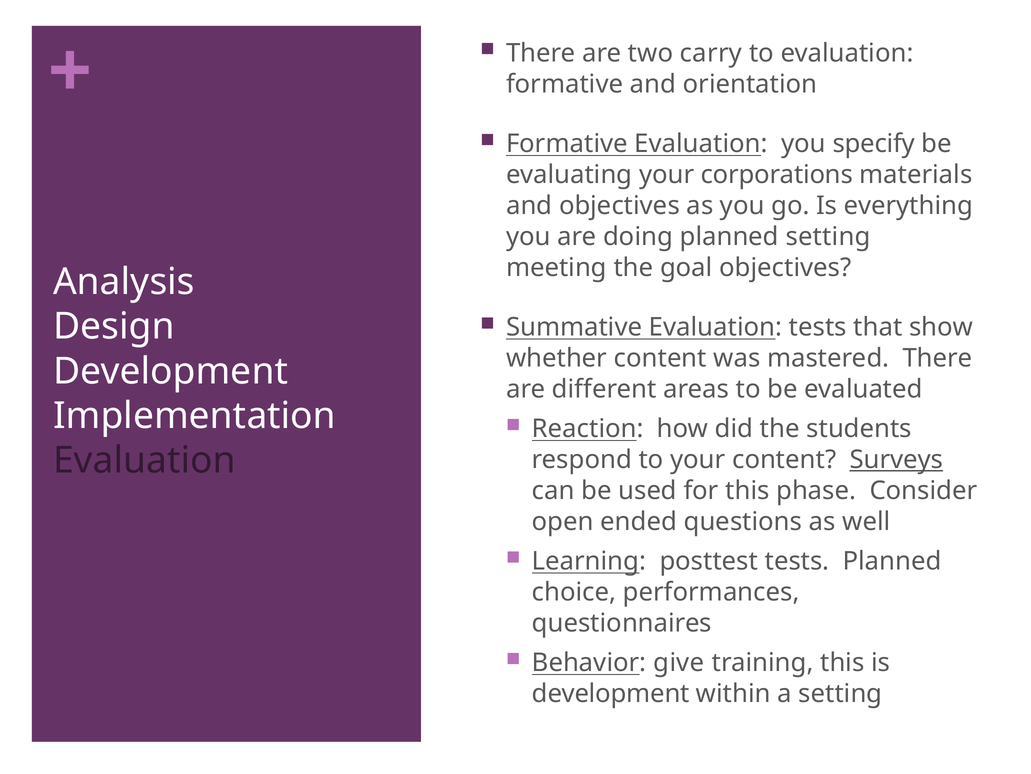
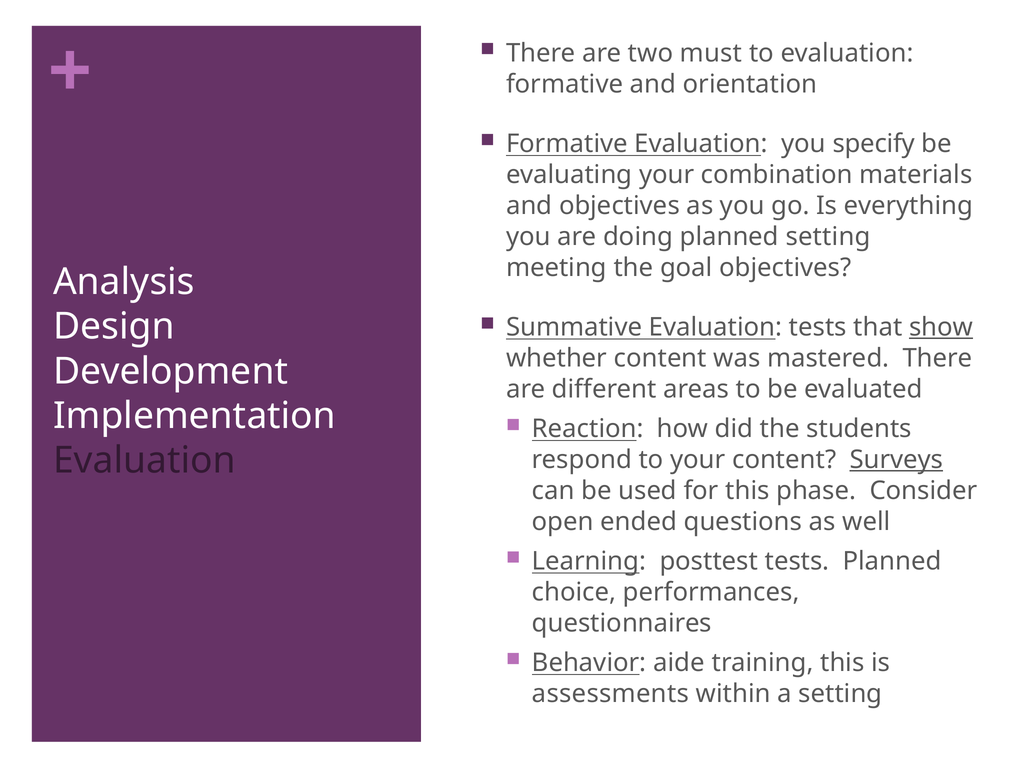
carry: carry -> must
corporations: corporations -> combination
show underline: none -> present
give: give -> aide
development at (611, 693): development -> assessments
